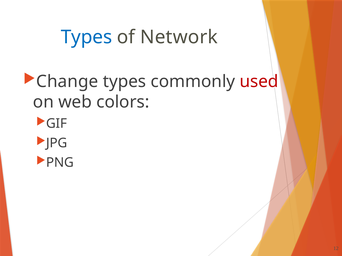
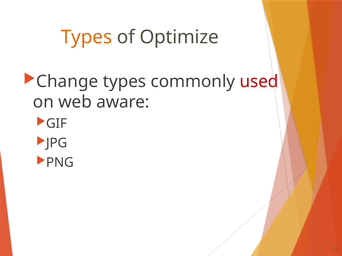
Types at (86, 37) colour: blue -> orange
Network: Network -> Optimize
colors: colors -> aware
